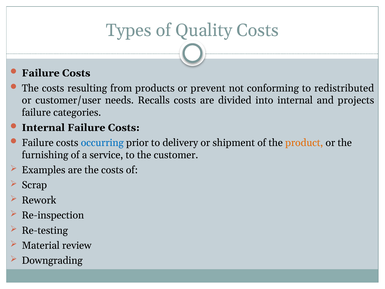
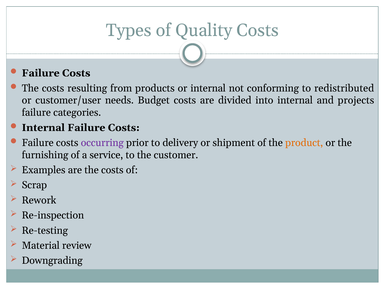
or prevent: prevent -> internal
Recalls: Recalls -> Budget
occurring colour: blue -> purple
